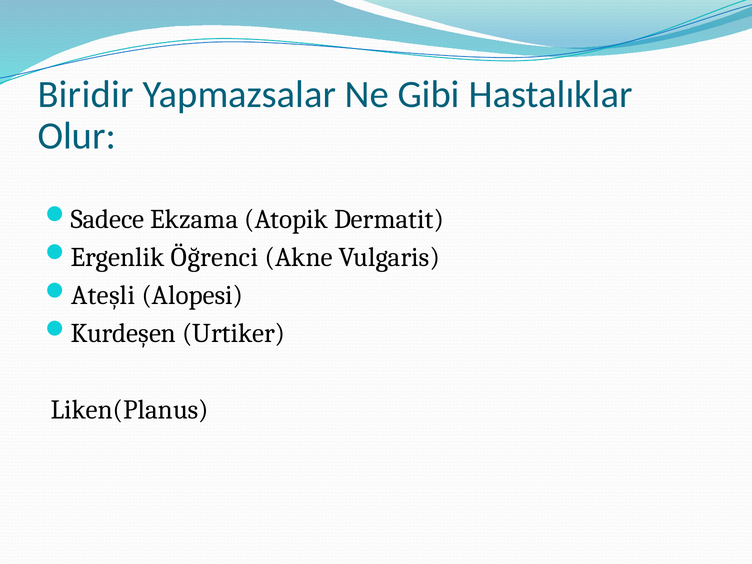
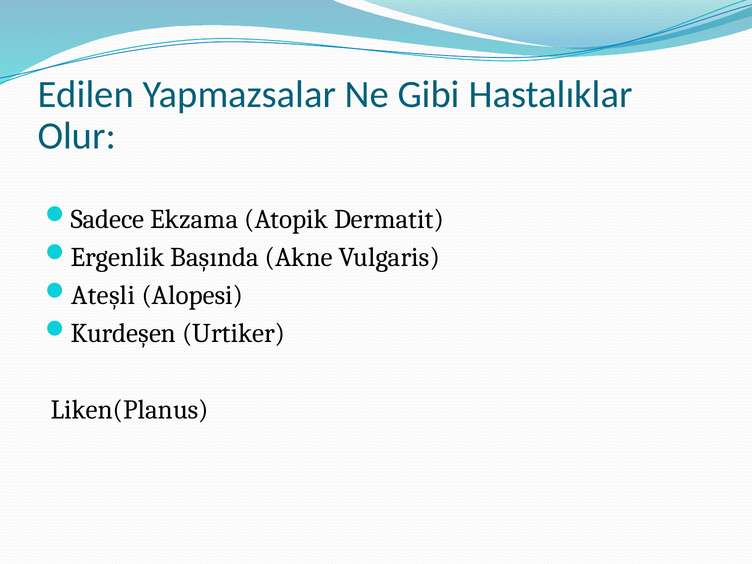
Biridir: Biridir -> Edilen
Öğrenci: Öğrenci -> Başında
